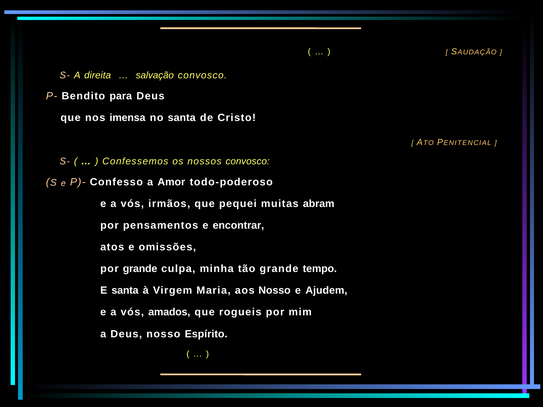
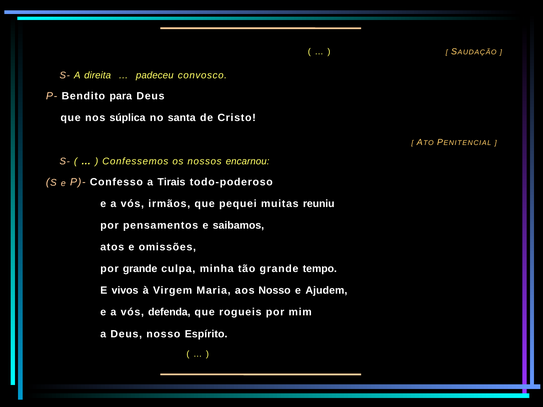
salvação: salvação -> padeceu
imensa: imensa -> súplica
nossos convosco: convosco -> encarnou
Amor: Amor -> Tirais
abram: abram -> reuniu
encontrar: encontrar -> saibamos
E santa: santa -> vivos
amados: amados -> defenda
